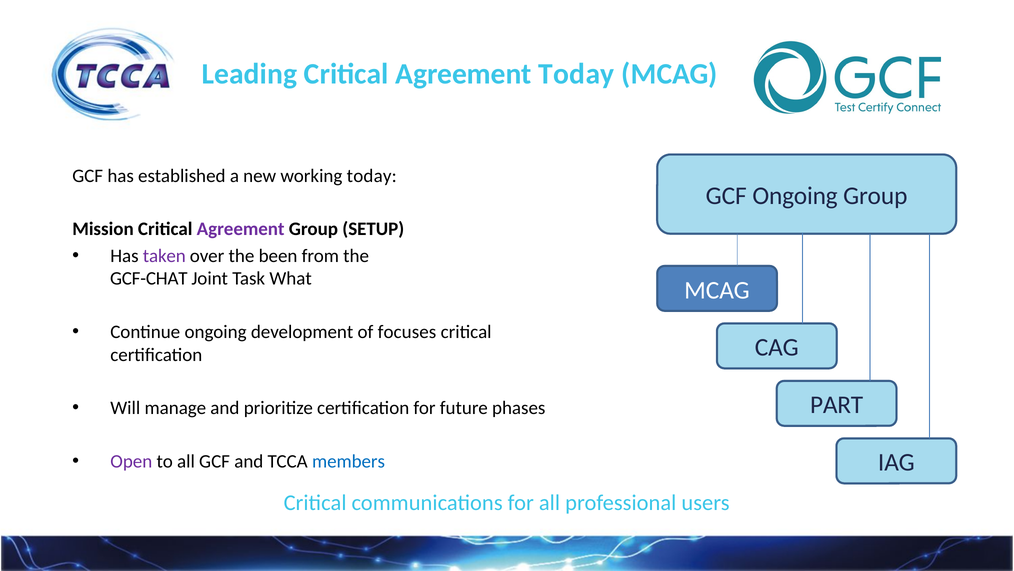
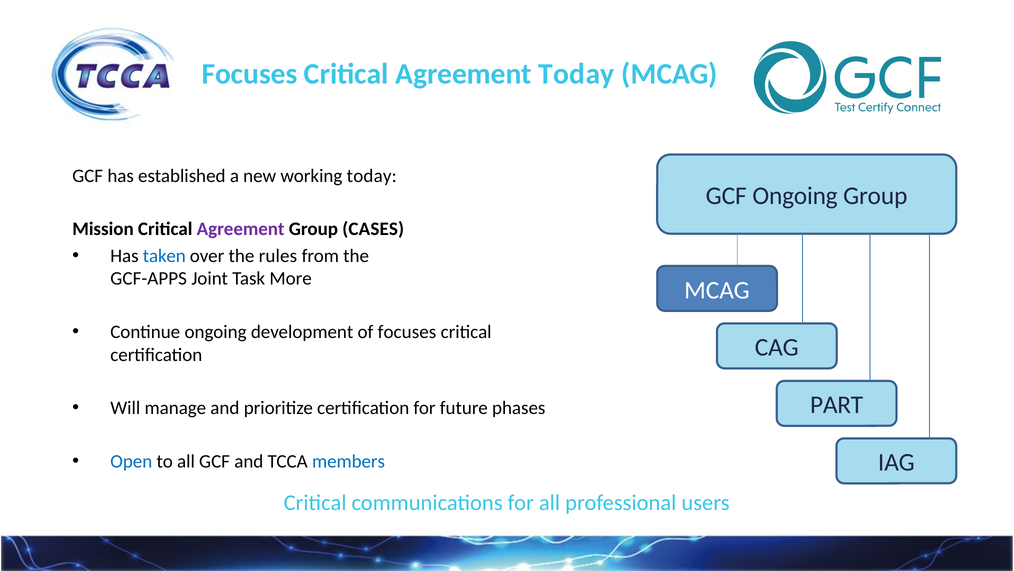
Leading at (249, 74): Leading -> Focuses
SETUP: SETUP -> CASES
taken colour: purple -> blue
been: been -> rules
GCF-CHAT: GCF-CHAT -> GCF-APPS
What: What -> More
Open colour: purple -> blue
